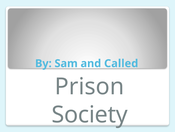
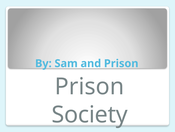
and Called: Called -> Prison
